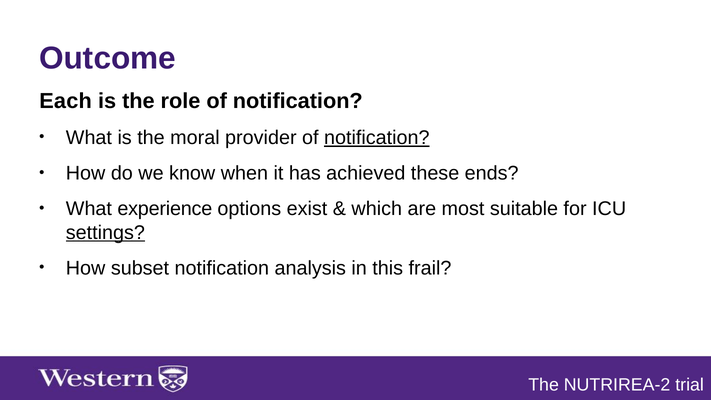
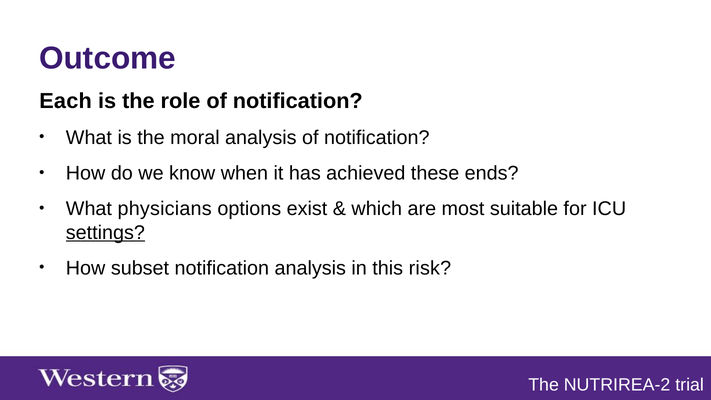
moral provider: provider -> analysis
notification at (377, 138) underline: present -> none
experience: experience -> physicians
frail: frail -> risk
